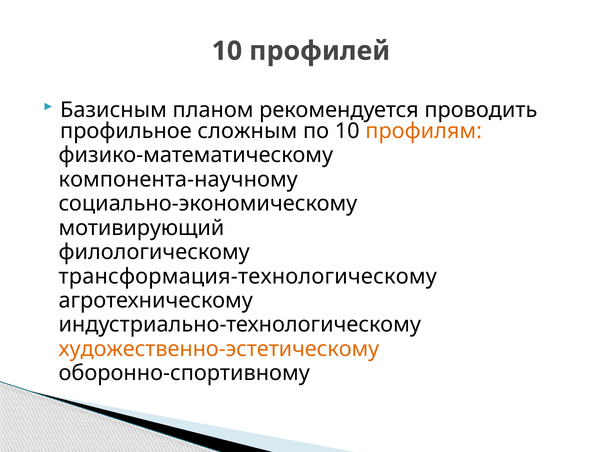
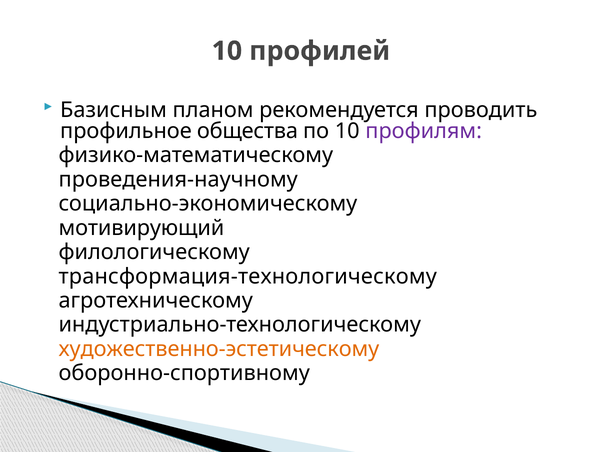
сложным: сложным -> общества
профилям colour: orange -> purple
компонента-научному: компонента-научному -> проведения-научному
